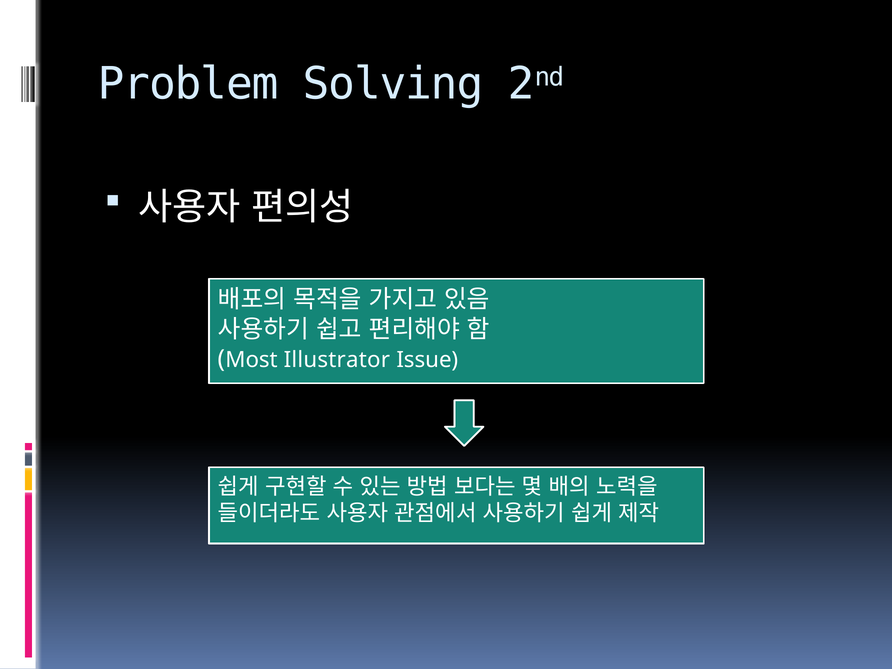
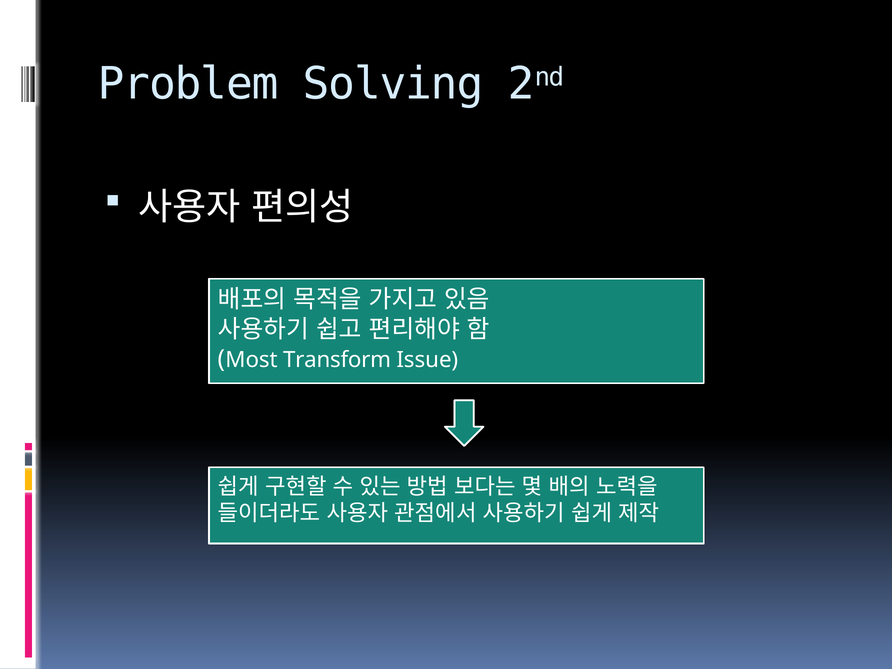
Illustrator: Illustrator -> Transform
